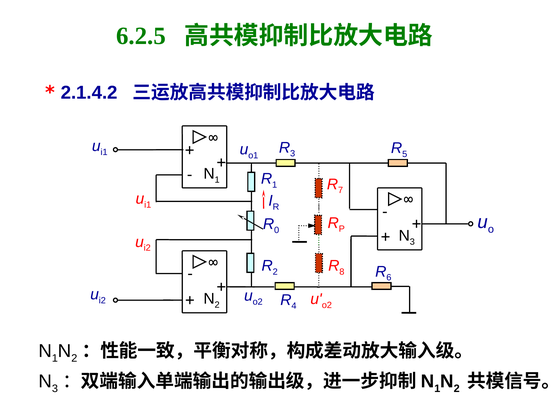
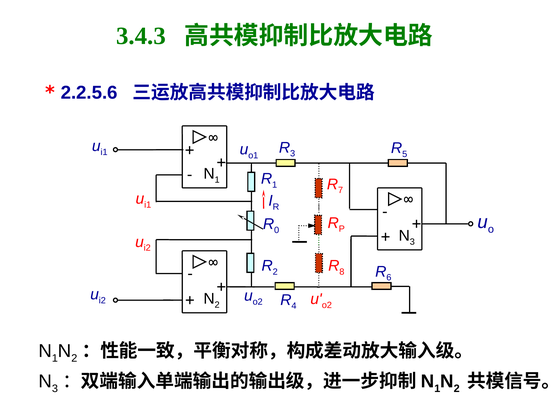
6.2.5: 6.2.5 -> 3.4.3
2.1.4.2: 2.1.4.2 -> 2.2.5.6
